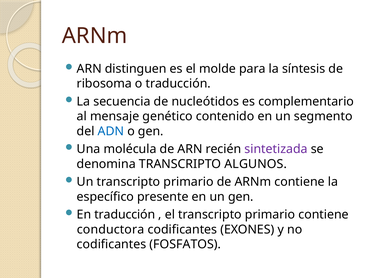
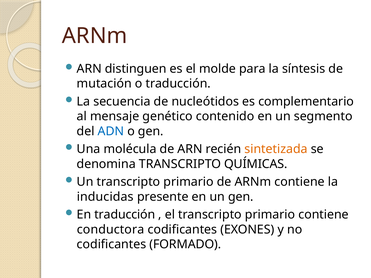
ribosoma: ribosoma -> mutación
sintetizada colour: purple -> orange
ALGUNOS: ALGUNOS -> QUÍMICAS
específico: específico -> inducidas
FOSFATOS: FOSFATOS -> FORMADO
